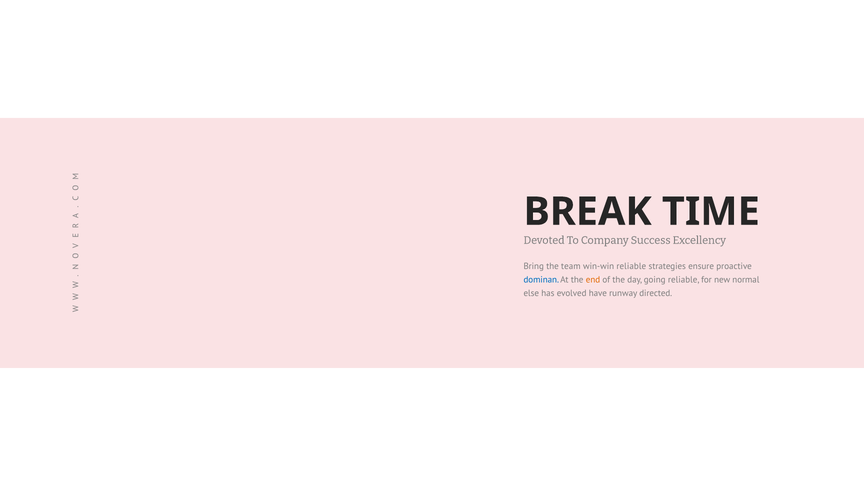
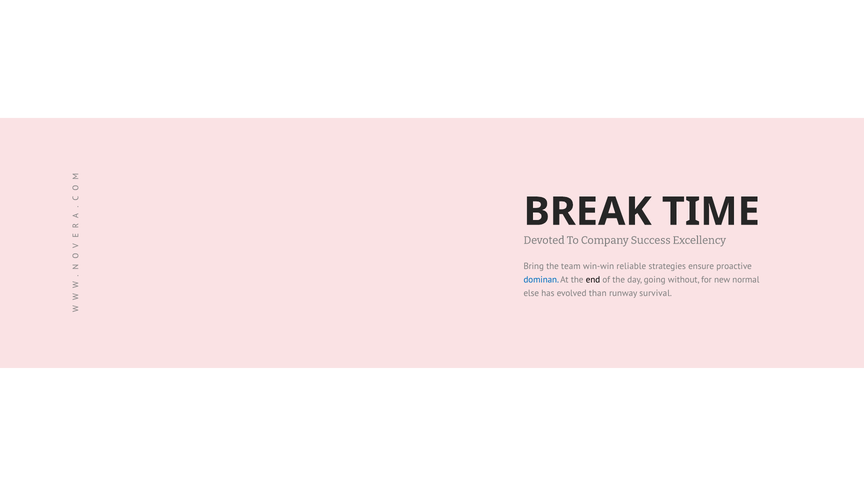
end colour: orange -> black
going reliable: reliable -> without
have: have -> than
directed: directed -> survival
